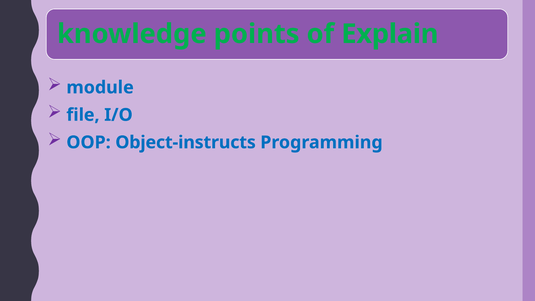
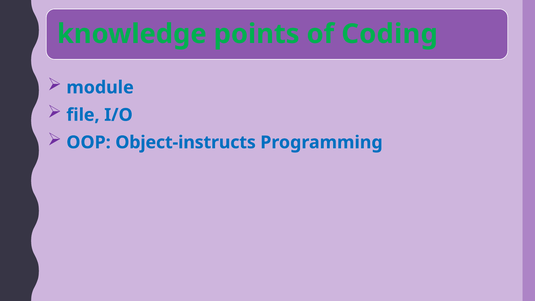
Explain: Explain -> Coding
